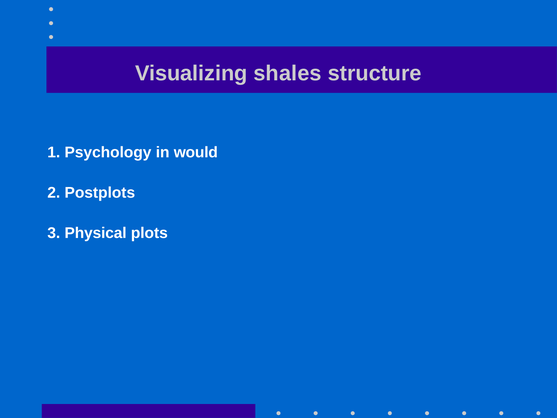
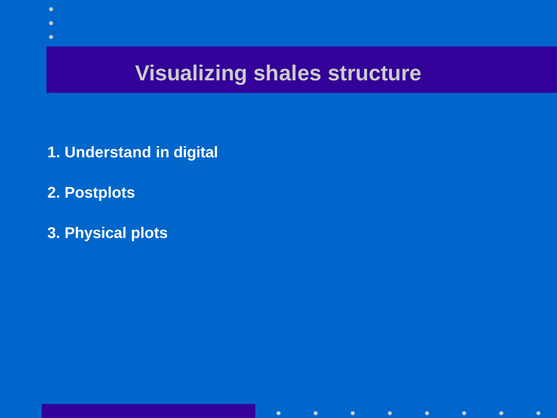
Psychology: Psychology -> Understand
would: would -> digital
